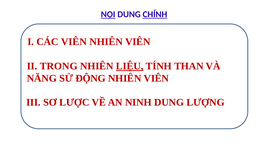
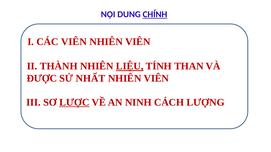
NỘI underline: present -> none
TRONG: TRONG -> THÀNH
NĂNG: NĂNG -> ĐƯỢC
ĐỘNG: ĐỘNG -> NHẤT
LƯỢC underline: none -> present
NINH DUNG: DUNG -> CÁCH
